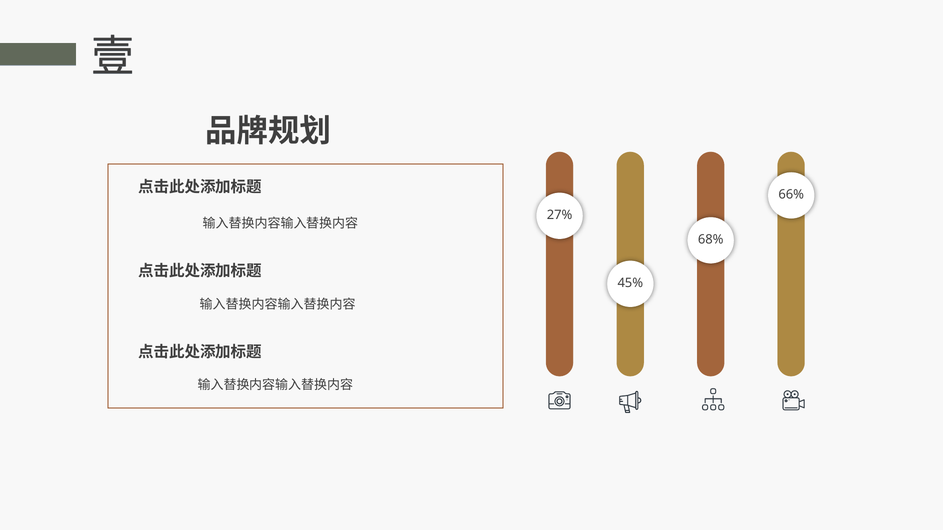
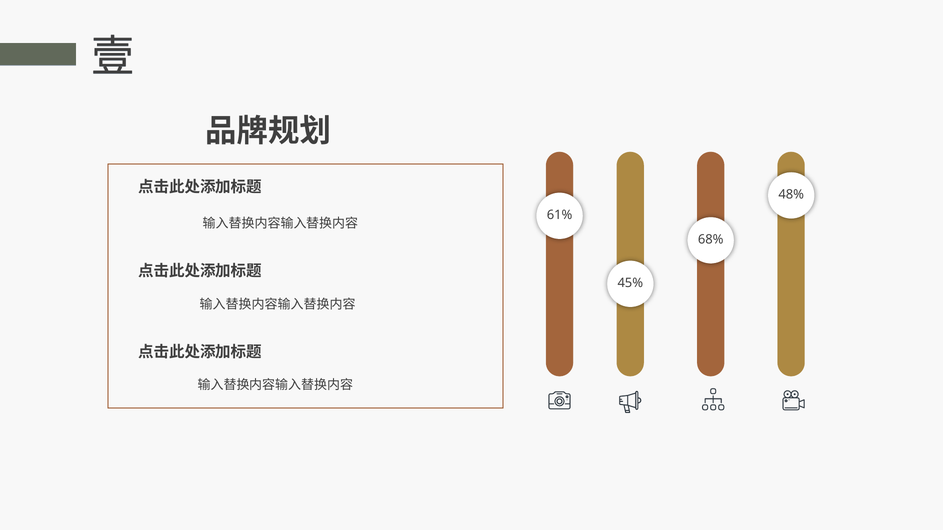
66%: 66% -> 48%
27%: 27% -> 61%
